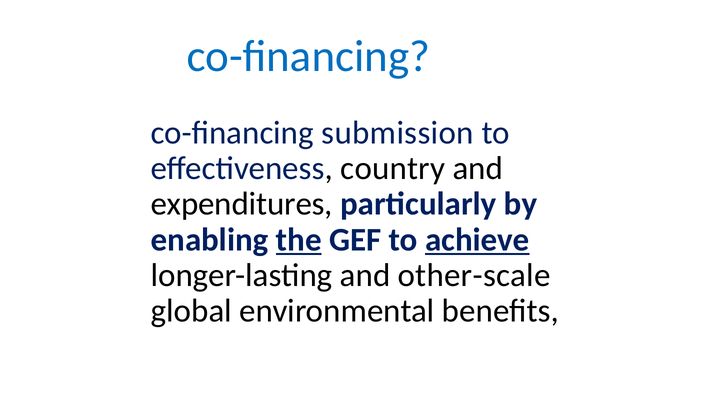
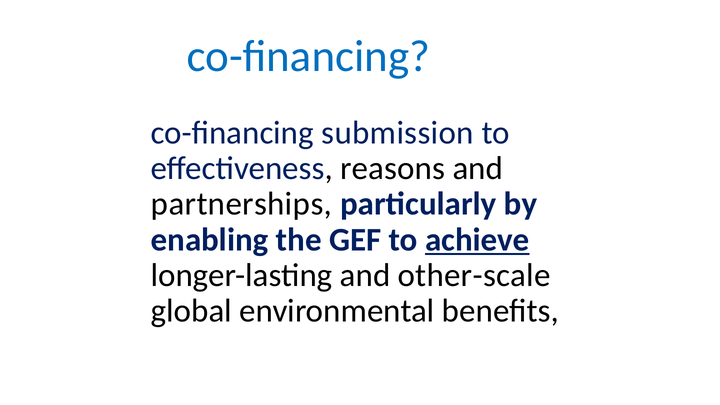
country: country -> reasons
expenditures at (242, 204): expenditures -> partnerships
the underline: present -> none
